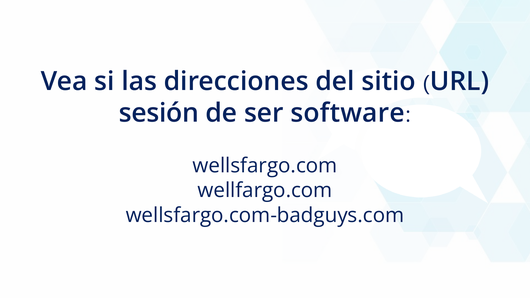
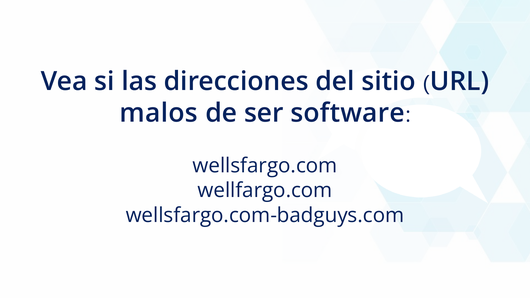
sesión: sesión -> malos
